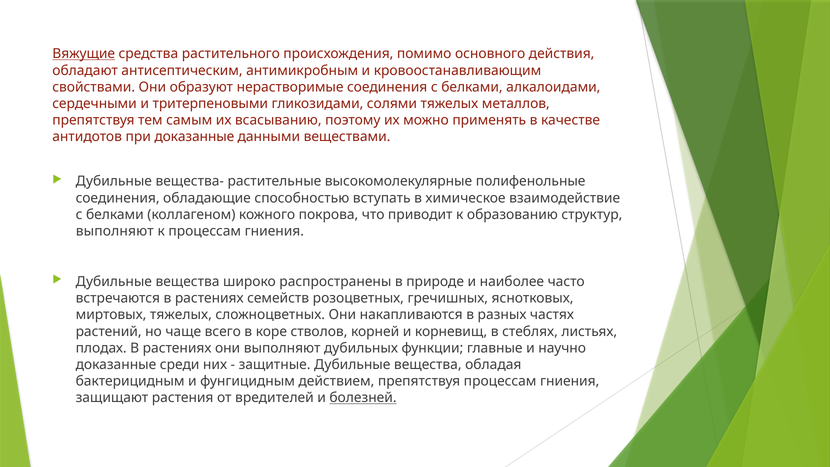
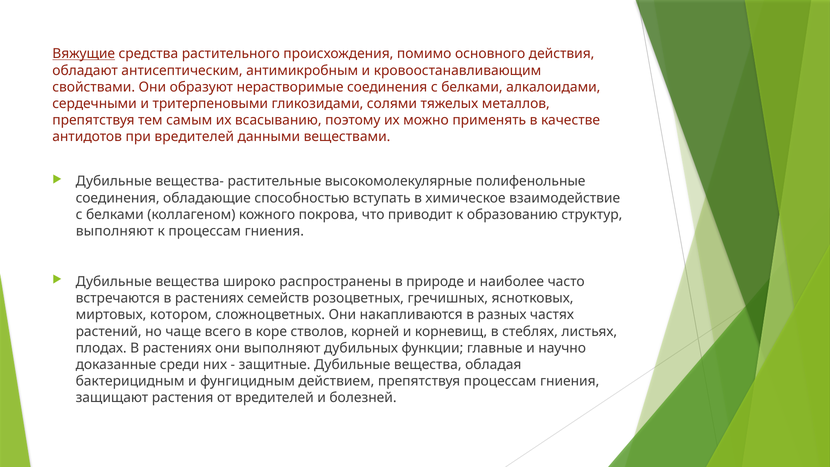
при доказанные: доказанные -> вредителей
миртовых тяжелых: тяжелых -> котором
болезней underline: present -> none
